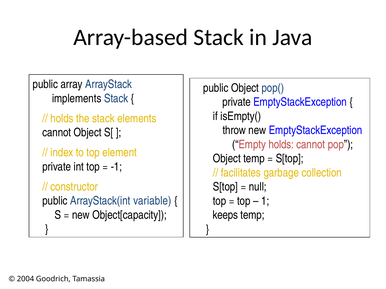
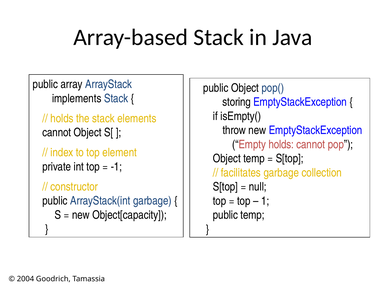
private at (237, 102): private -> storing
ArrayStack(int variable: variable -> garbage
keeps at (225, 215): keeps -> public
